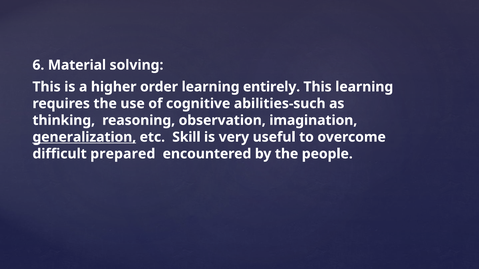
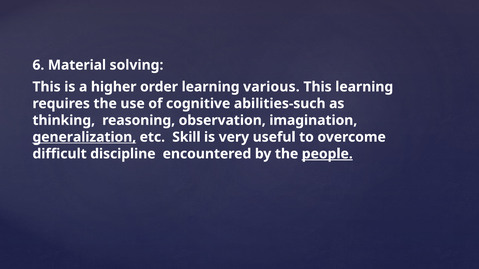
entirely: entirely -> various
prepared: prepared -> discipline
people underline: none -> present
